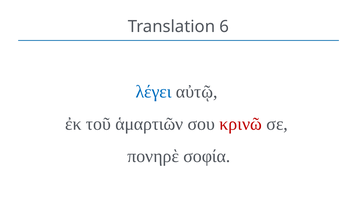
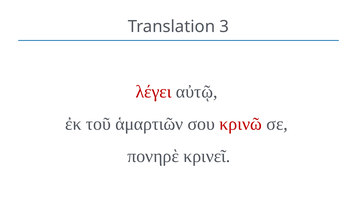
6: 6 -> 3
λέγει colour: blue -> red
σοφία: σοφία -> κρινεῖ
